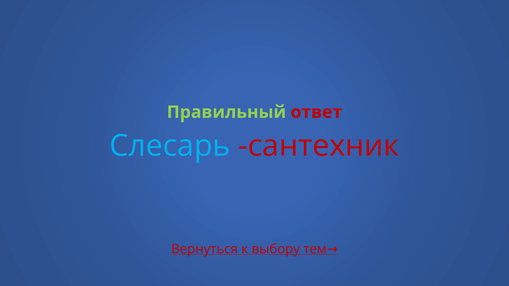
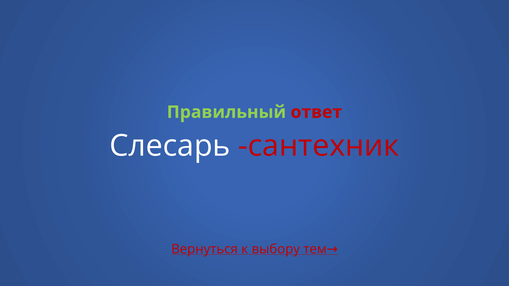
Слесарь colour: light blue -> white
